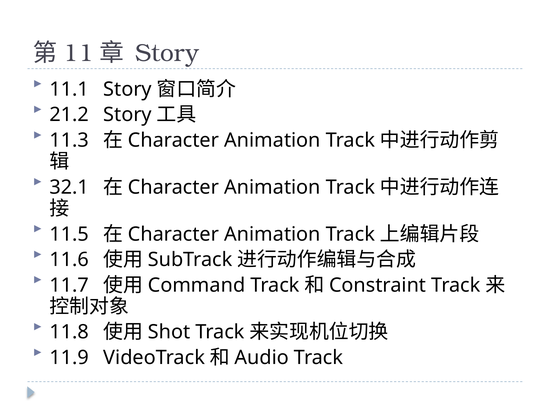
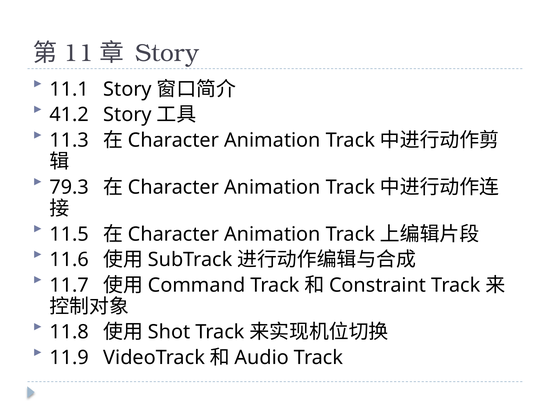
21.2: 21.2 -> 41.2
32.1: 32.1 -> 79.3
